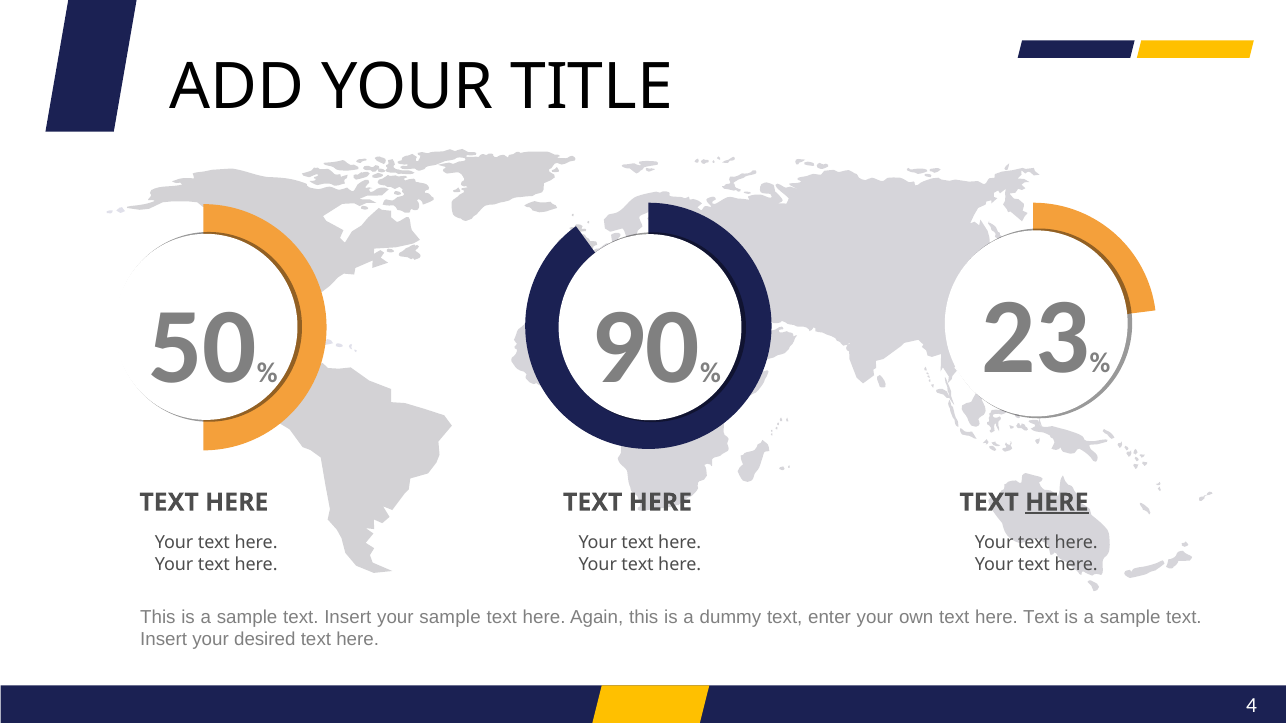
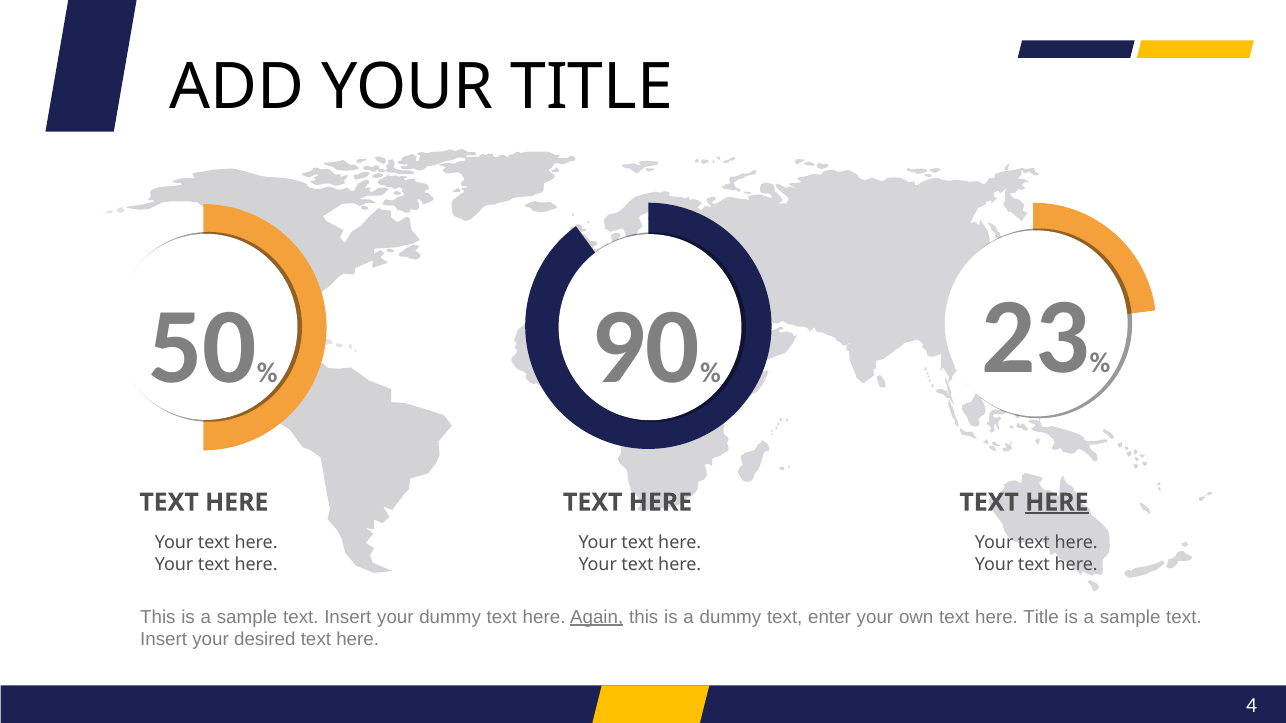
your sample: sample -> dummy
Again underline: none -> present
own text here Text: Text -> Title
